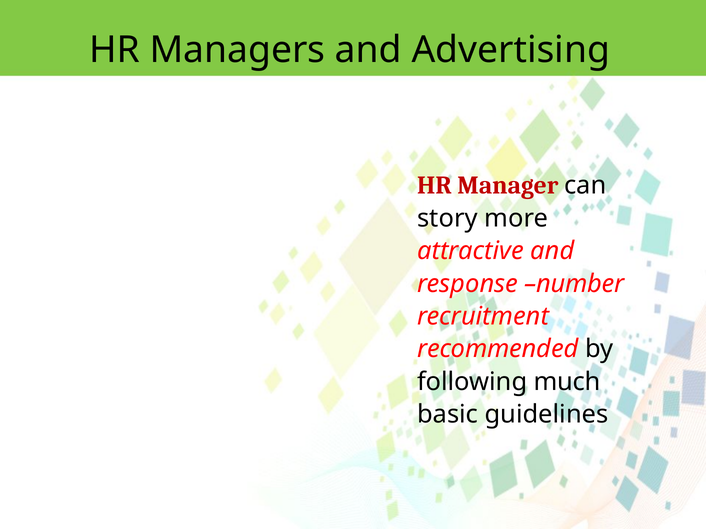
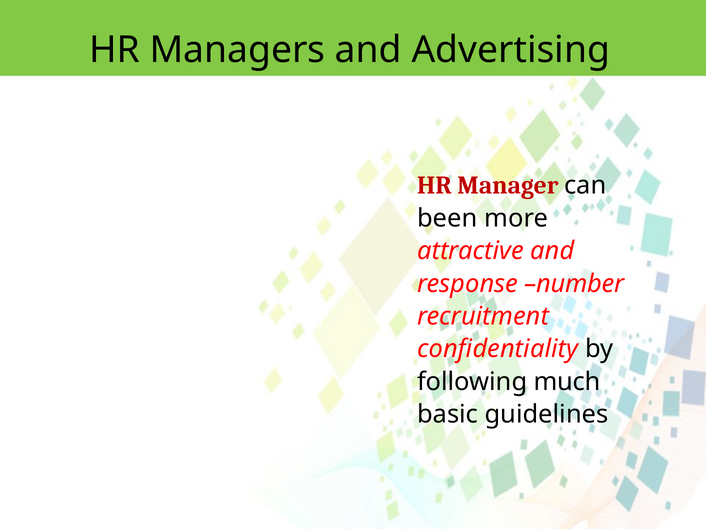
story: story -> been
recommended: recommended -> confidentiality
